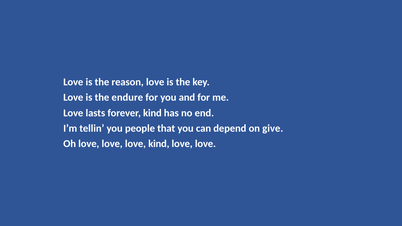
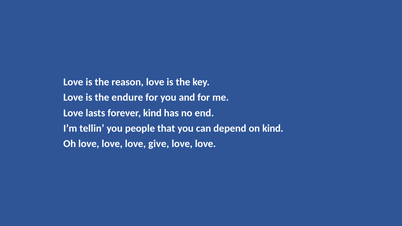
on give: give -> kind
love kind: kind -> give
